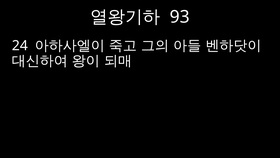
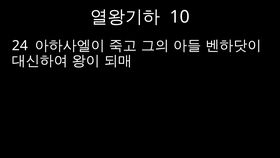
93: 93 -> 10
